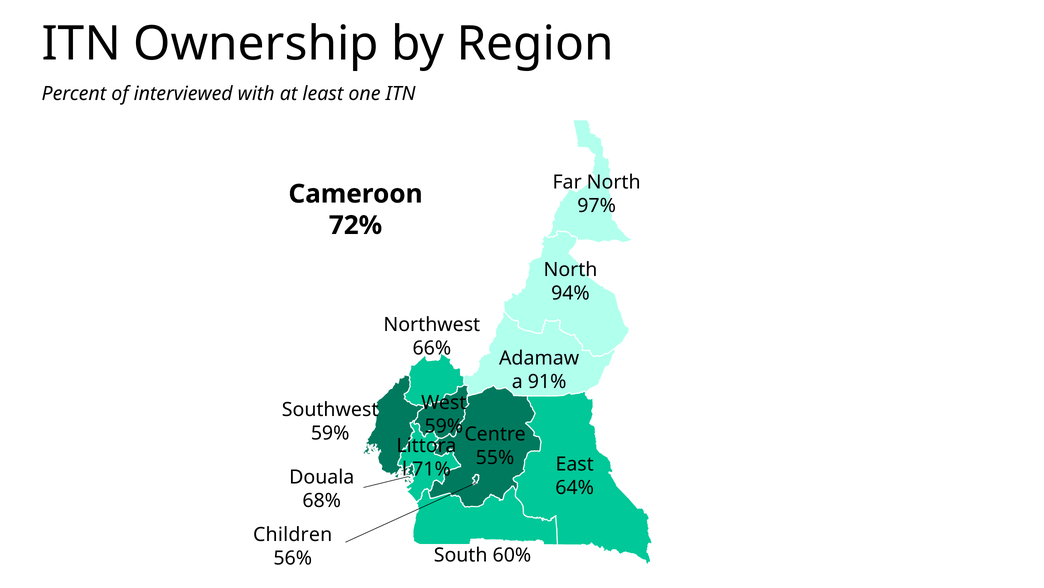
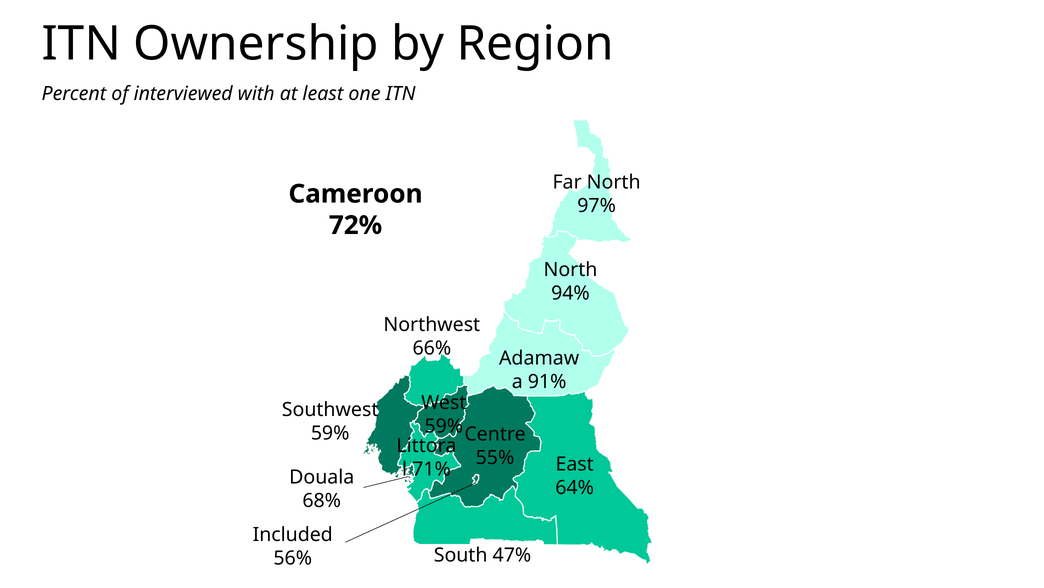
Children: Children -> Included
60%: 60% -> 47%
